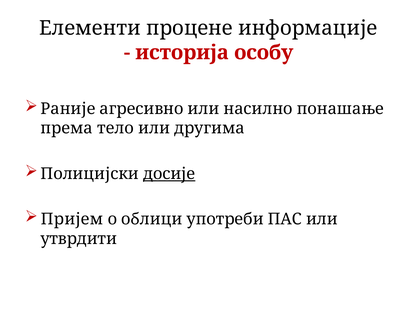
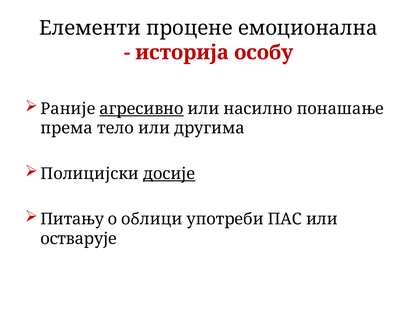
информације: информације -> емоционална
агресивно underline: none -> present
Пријем: Пријем -> Питању
утврдити: утврдити -> остварује
